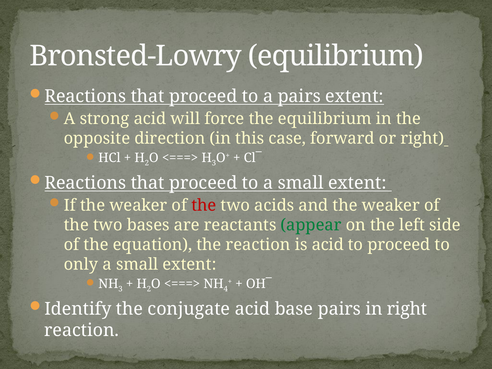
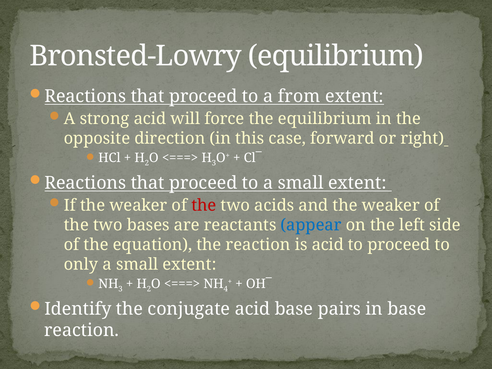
a pairs: pairs -> from
appear colour: green -> blue
in right: right -> base
